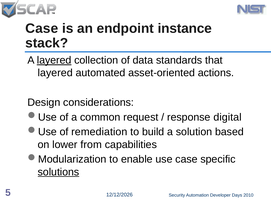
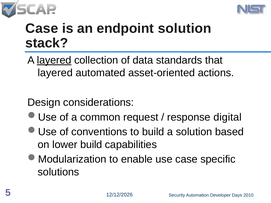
endpoint instance: instance -> solution
remediation: remediation -> conventions
lower from: from -> build
solutions underline: present -> none
